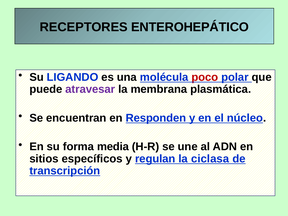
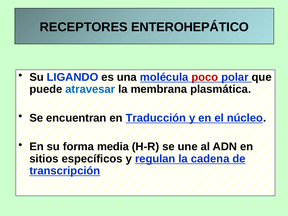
atravesar colour: purple -> blue
Responden: Responden -> Traducción
ciclasa: ciclasa -> cadena
